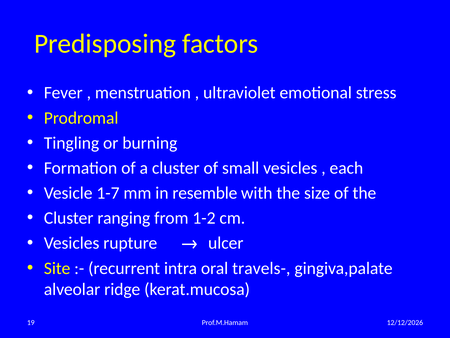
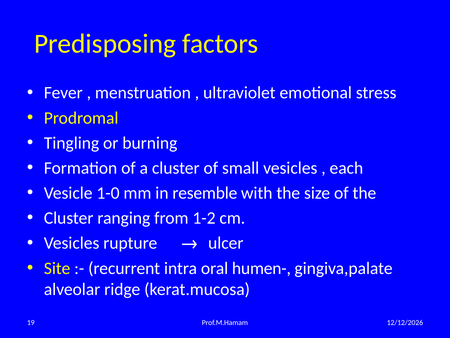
1-7: 1-7 -> 1-0
travels-: travels- -> humen-
